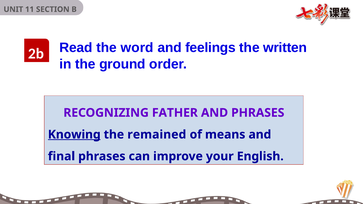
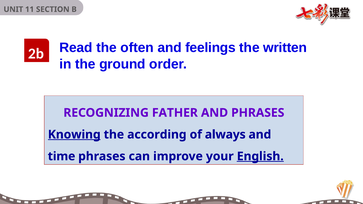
word: word -> often
remained: remained -> according
means: means -> always
final: final -> time
English underline: none -> present
